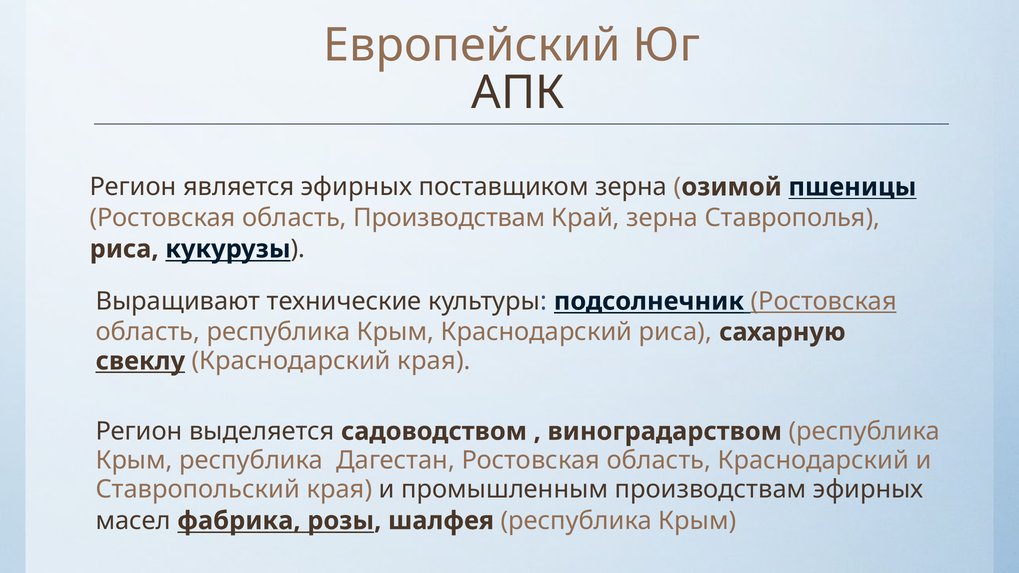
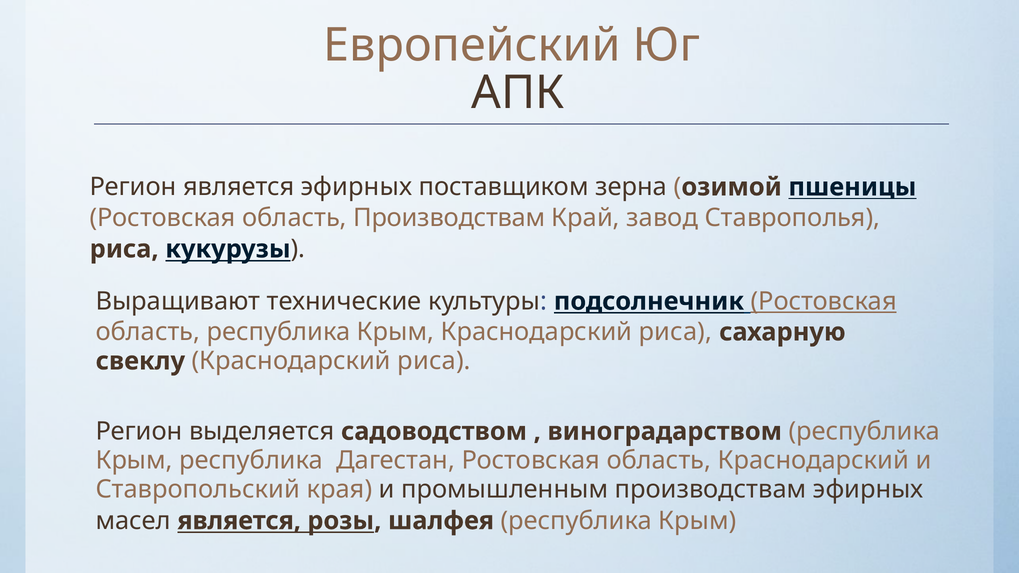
Край зерна: зерна -> завод
свеклу underline: present -> none
края at (434, 361): края -> риса
масел фабрика: фабрика -> является
